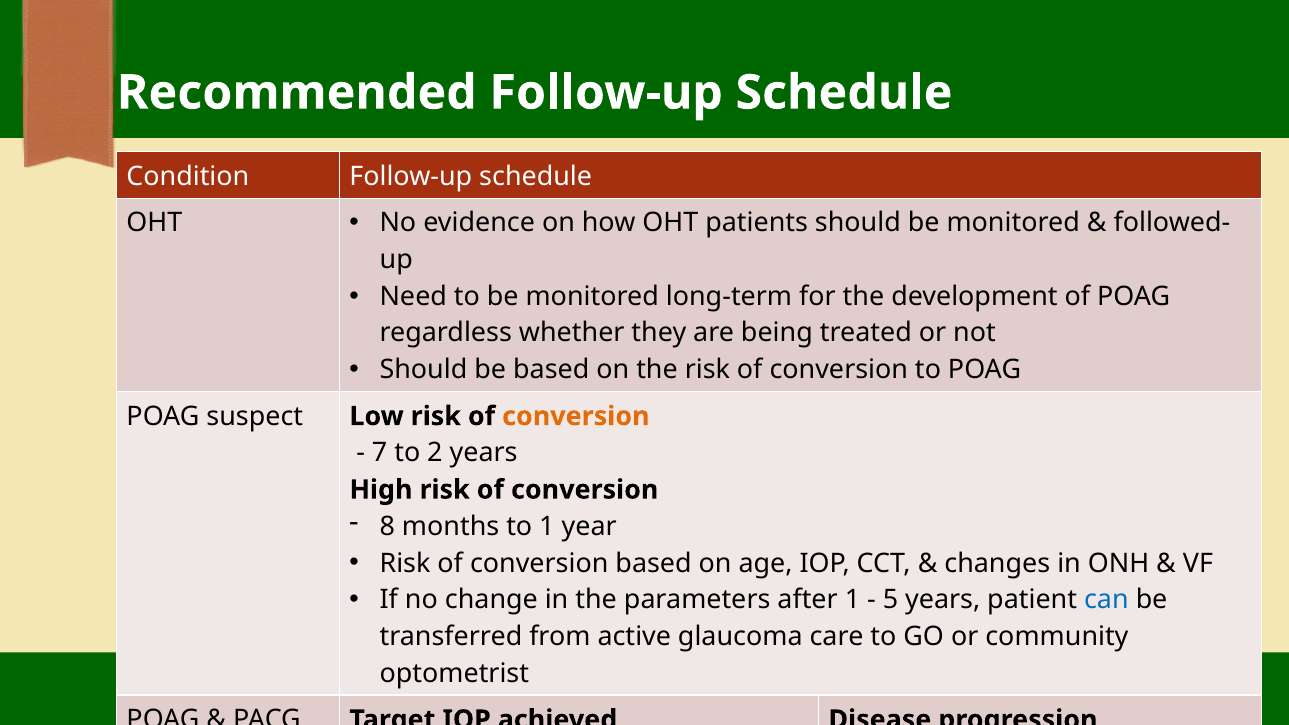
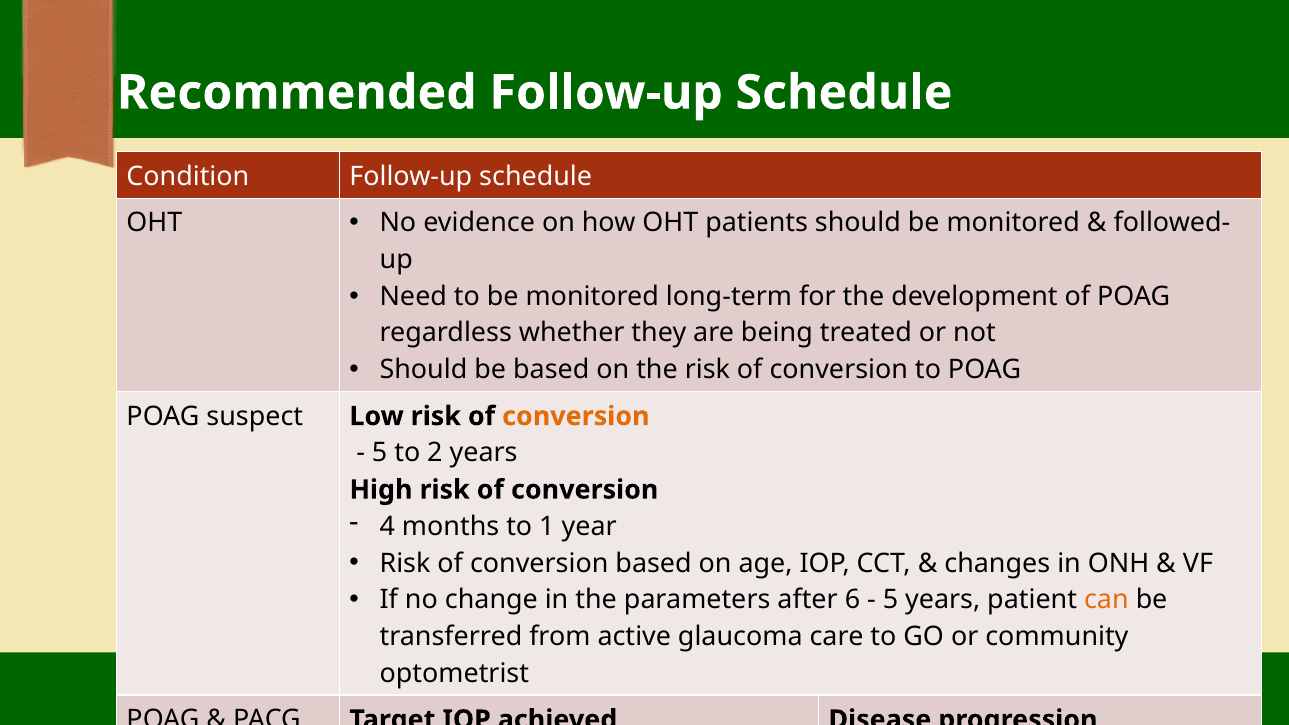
7 at (380, 453): 7 -> 5
8 at (387, 526): 8 -> 4
after 1: 1 -> 6
can colour: blue -> orange
